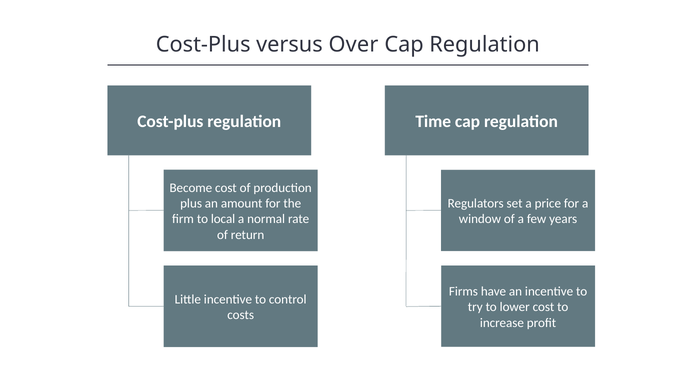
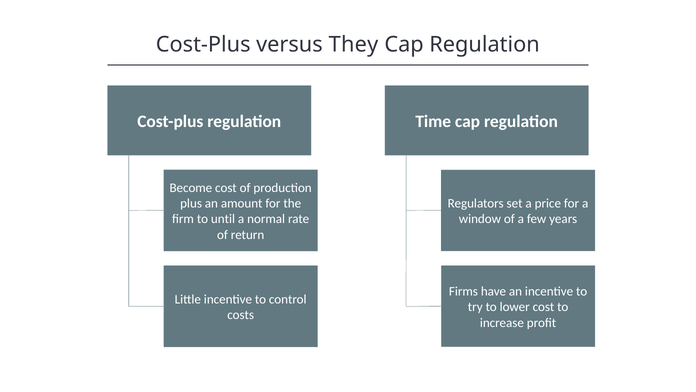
Over: Over -> They
local: local -> until
